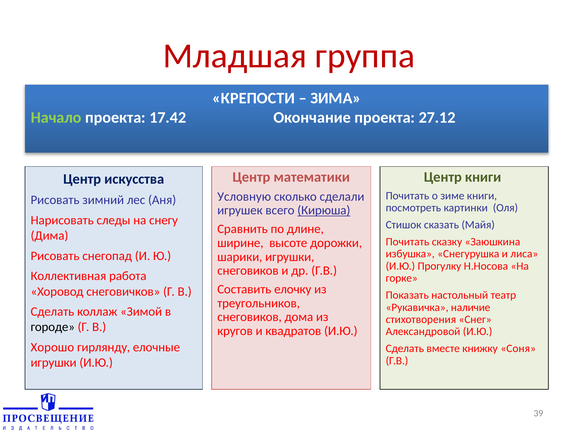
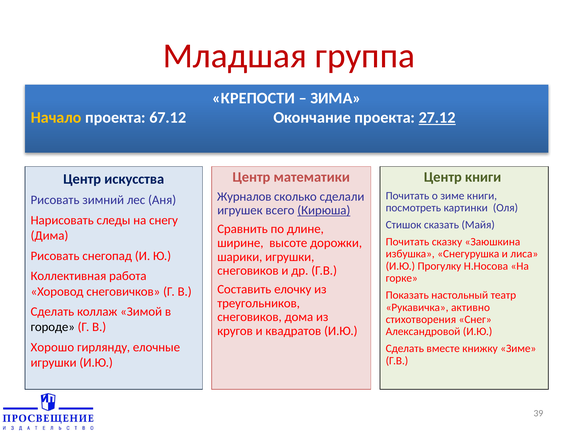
Начало colour: light green -> yellow
17.42: 17.42 -> 67.12
27.12 underline: none -> present
Условную: Условную -> Журналов
наличие: наличие -> активно
книжку Соня: Соня -> Зиме
